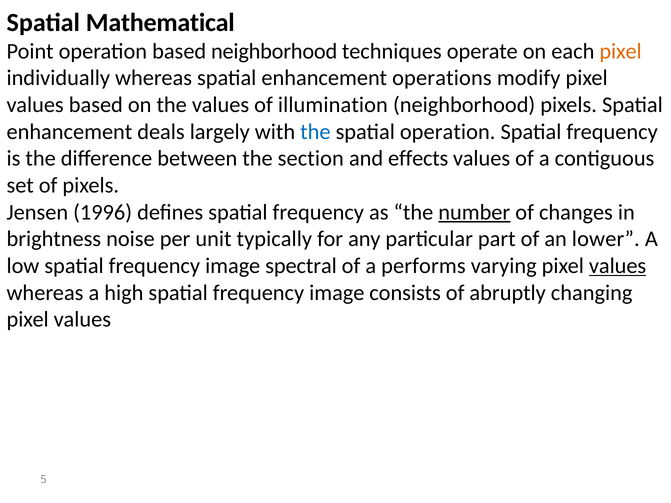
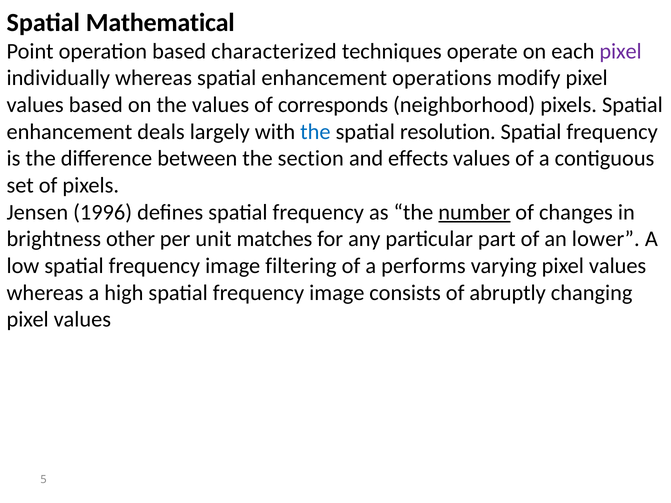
based neighborhood: neighborhood -> characterized
pixel at (621, 51) colour: orange -> purple
illumination: illumination -> corresponds
spatial operation: operation -> resolution
noise: noise -> other
typically: typically -> matches
spectral: spectral -> filtering
values at (618, 266) underline: present -> none
